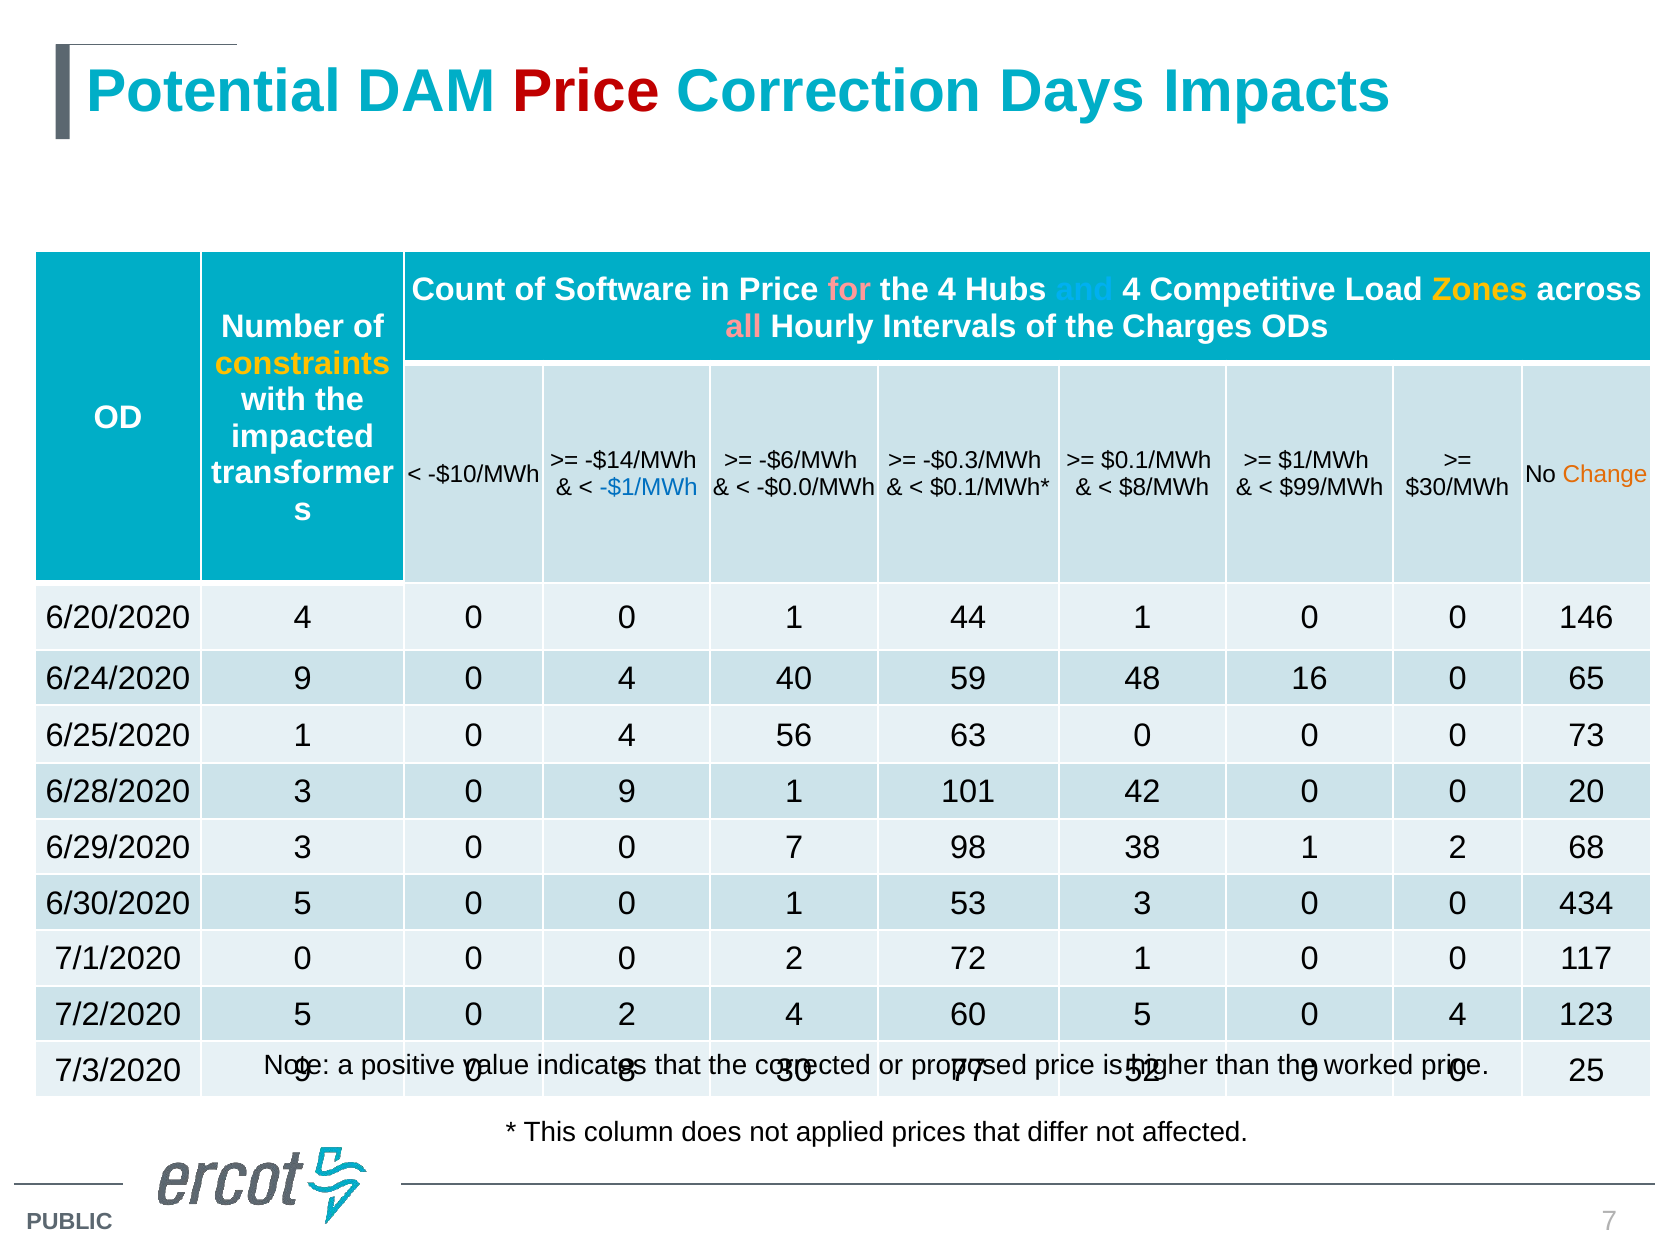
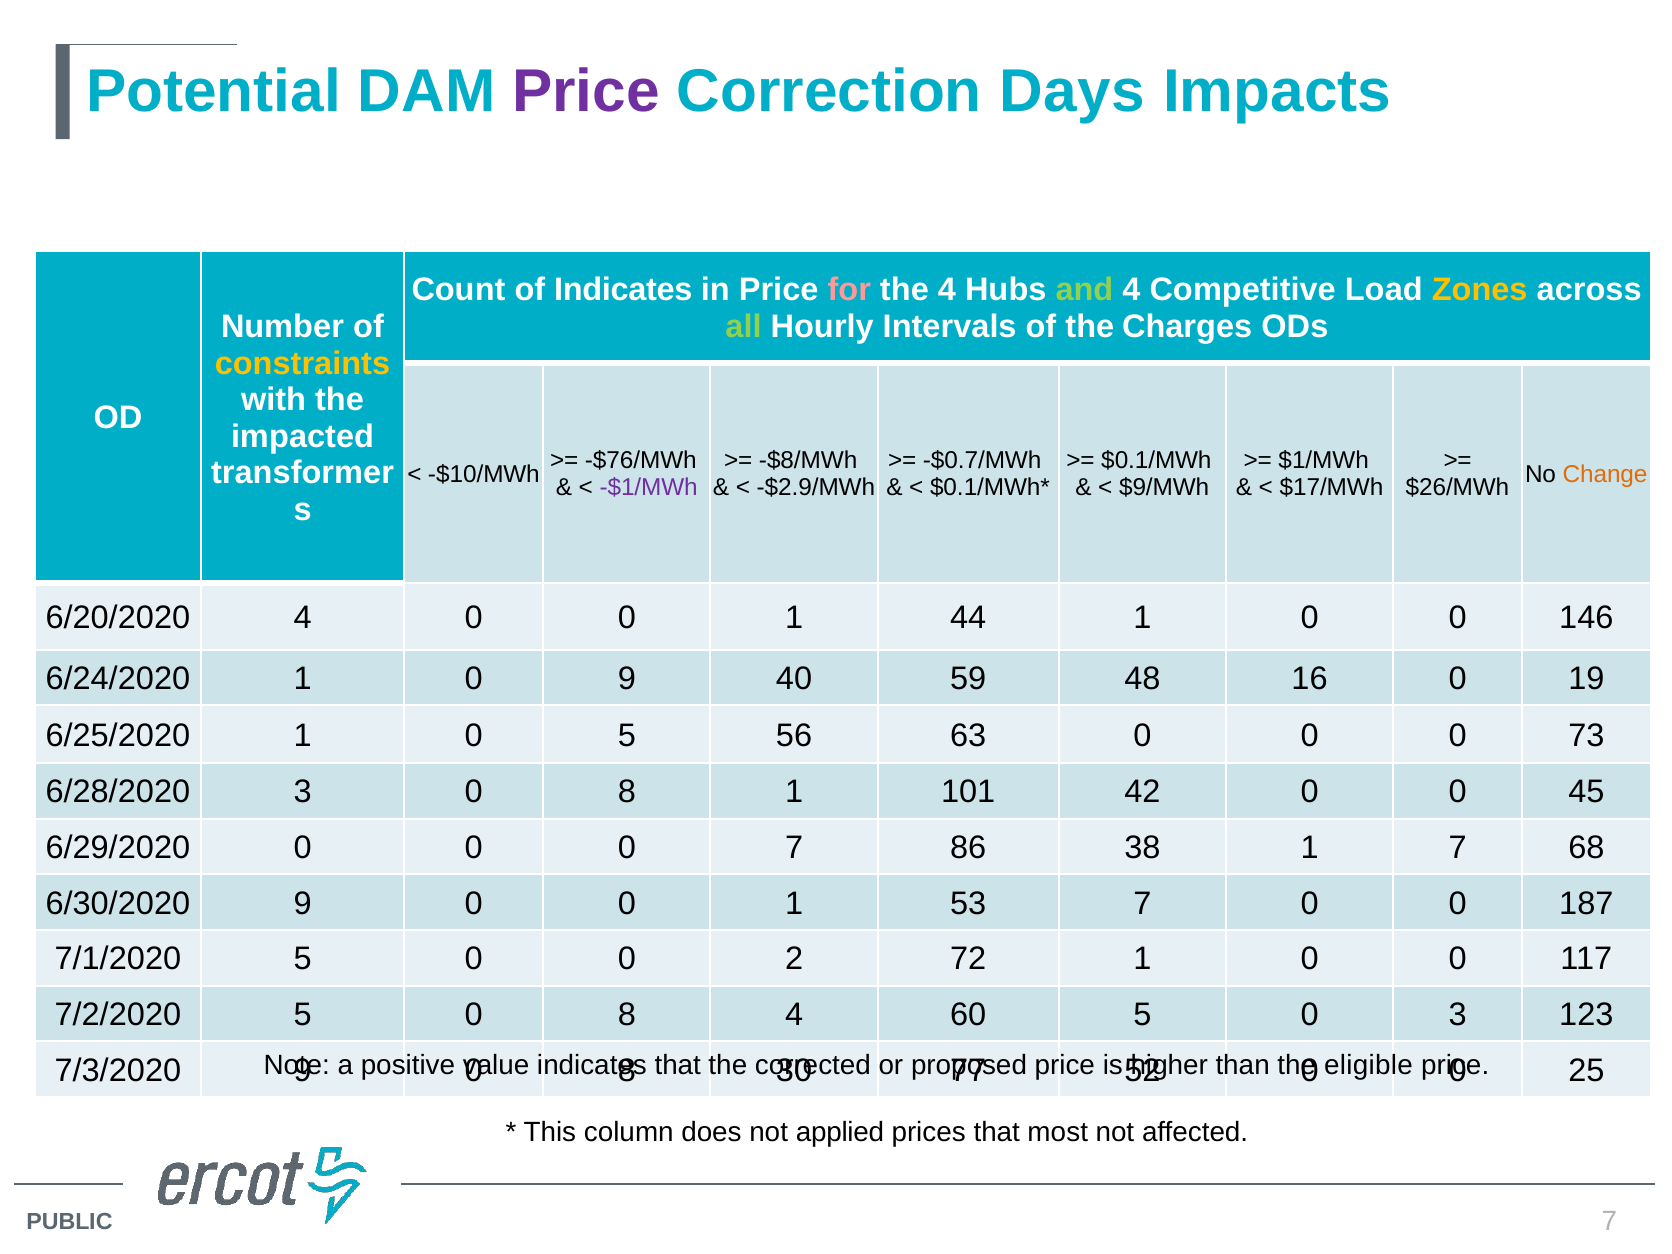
Price at (586, 92) colour: red -> purple
of Software: Software -> Indicates
and colour: light blue -> light green
all colour: pink -> light green
-$14/MWh: -$14/MWh -> -$76/MWh
-$6/MWh: -$6/MWh -> -$8/MWh
-$0.3/MWh: -$0.3/MWh -> -$0.7/MWh
-$1/MWh colour: blue -> purple
-$0.0/MWh: -$0.0/MWh -> -$2.9/MWh
$8/MWh: $8/MWh -> $9/MWh
$99/MWh: $99/MWh -> $17/MWh
$30/MWh: $30/MWh -> $26/MWh
6/24/2020 9: 9 -> 1
4 at (627, 679): 4 -> 9
65: 65 -> 19
1 0 4: 4 -> 5
3 0 9: 9 -> 8
20: 20 -> 45
6/29/2020 3: 3 -> 0
98: 98 -> 86
1 2: 2 -> 7
6/30/2020 5: 5 -> 9
53 3: 3 -> 7
434: 434 -> 187
7/1/2020 0: 0 -> 5
5 0 2: 2 -> 8
5 0 4: 4 -> 3
worked: worked -> eligible
differ: differ -> most
